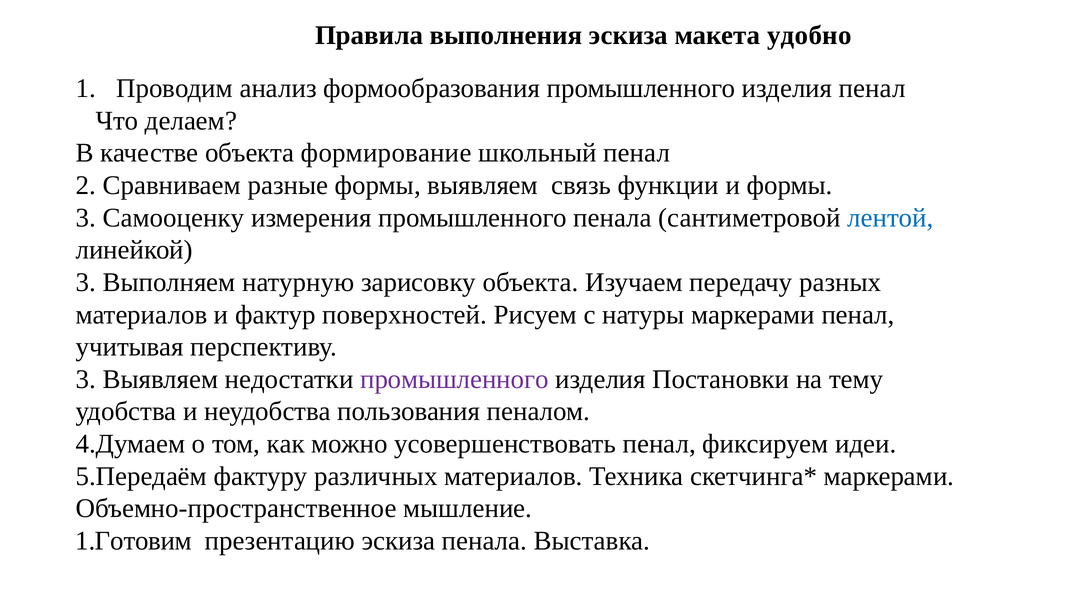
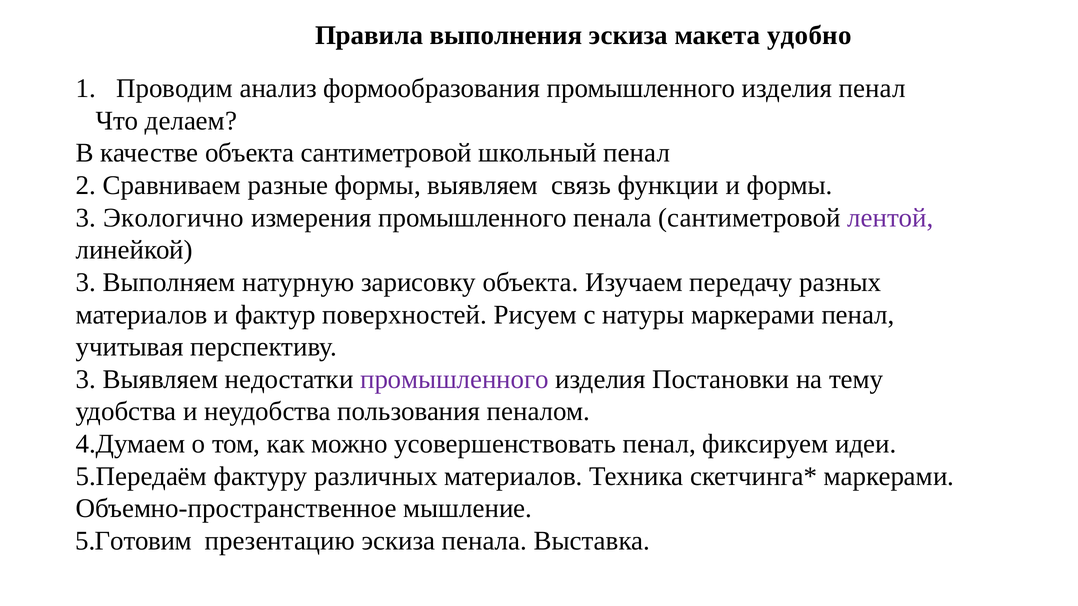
объекта формирование: формирование -> сантиметровой
Самооценку: Самооценку -> Экологично
лентой colour: blue -> purple
1.Готовим: 1.Готовим -> 5.Готовим
